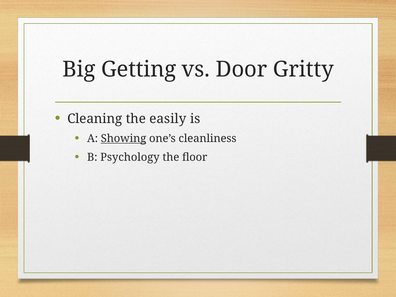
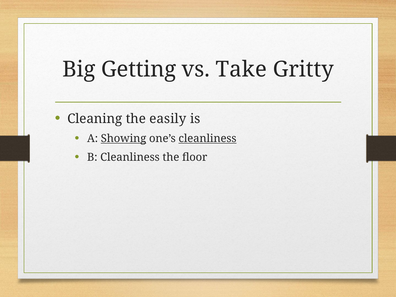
Door: Door -> Take
cleanliness at (207, 139) underline: none -> present
B Psychology: Psychology -> Cleanliness
